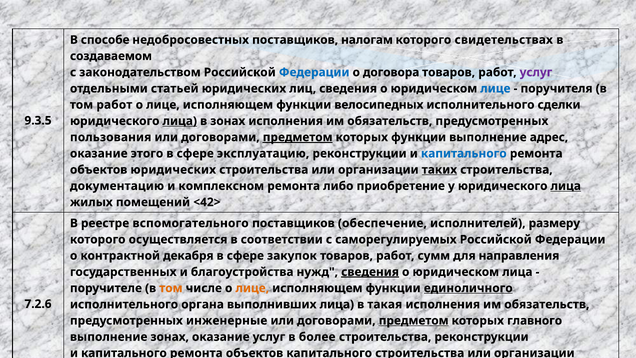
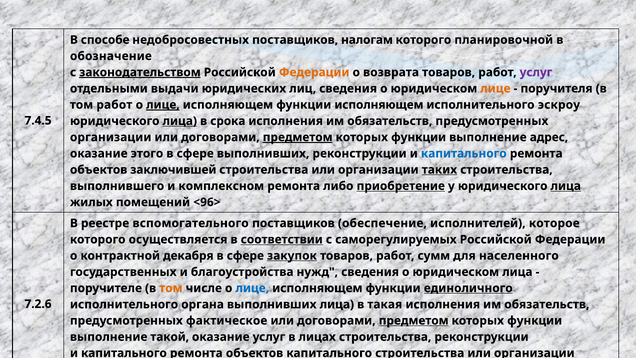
свидетельствах: свидетельствах -> планировочной
создаваемом: создаваемом -> обозначение
законодательством underline: none -> present
Федерации at (314, 72) colour: blue -> orange
договора: договора -> возврата
статьей: статьей -> выдачи
лице at (495, 88) colour: blue -> orange
лице at (163, 105) underline: none -> present
функции велосипедных: велосипедных -> исполняющем
сделки: сделки -> эскроу
9.3.5: 9.3.5 -> 7.4.5
в зонах: зонах -> срока
пользования at (111, 137): пользования -> организации
сфере эксплуатацию: эксплуатацию -> выполнивших
объектов юридических: юридических -> заключившей
документацию: документацию -> выполнившего
приобретение at (401, 186) underline: none -> present
<42>: <42> -> <96>
размеру: размеру -> которое
соответствии underline: none -> present
закупок underline: none -> present
направления: направления -> населенного
сведения at (370, 272) underline: present -> none
лице at (252, 288) colour: orange -> blue
инженерные: инженерные -> фактическое
главного at (535, 320): главного -> функции
выполнение зонах: зонах -> такой
более: более -> лицах
